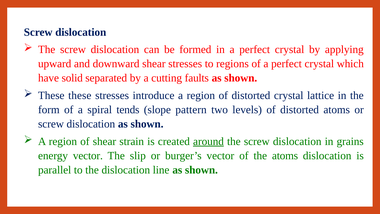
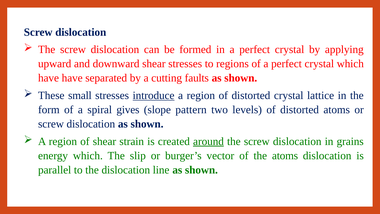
have solid: solid -> have
These these: these -> small
introduce underline: none -> present
tends: tends -> gives
energy vector: vector -> which
